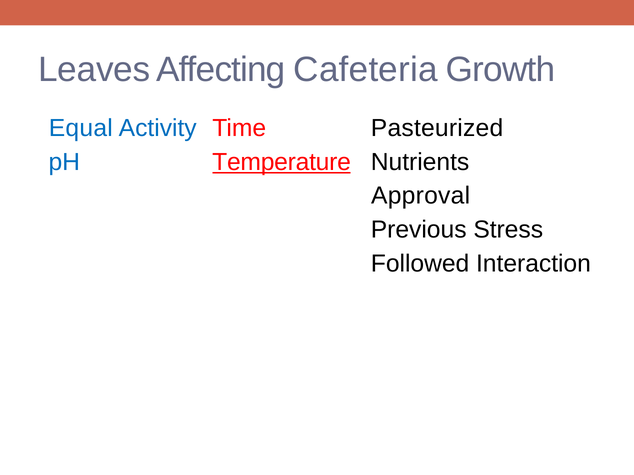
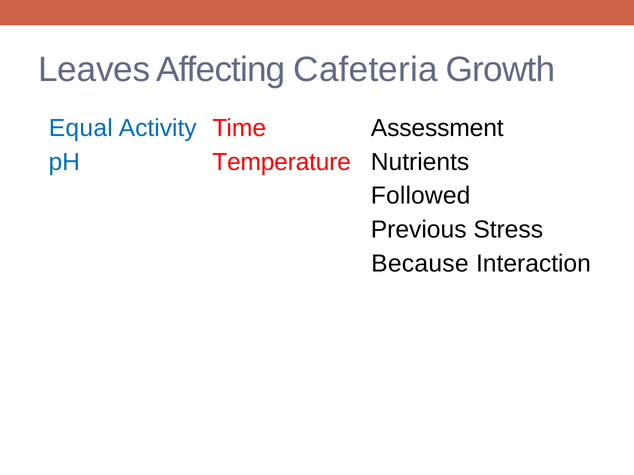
Pasteurized: Pasteurized -> Assessment
Temperature underline: present -> none
Approval: Approval -> Followed
Followed: Followed -> Because
